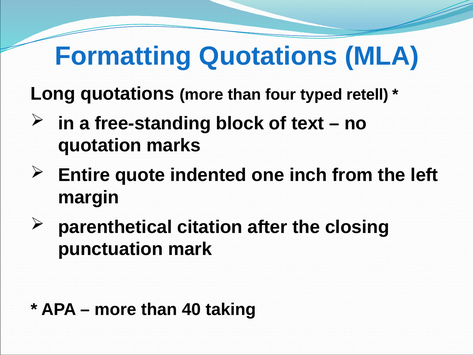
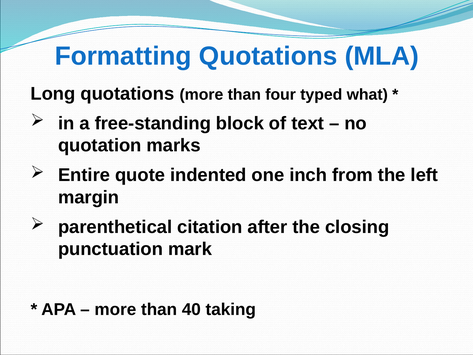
retell: retell -> what
